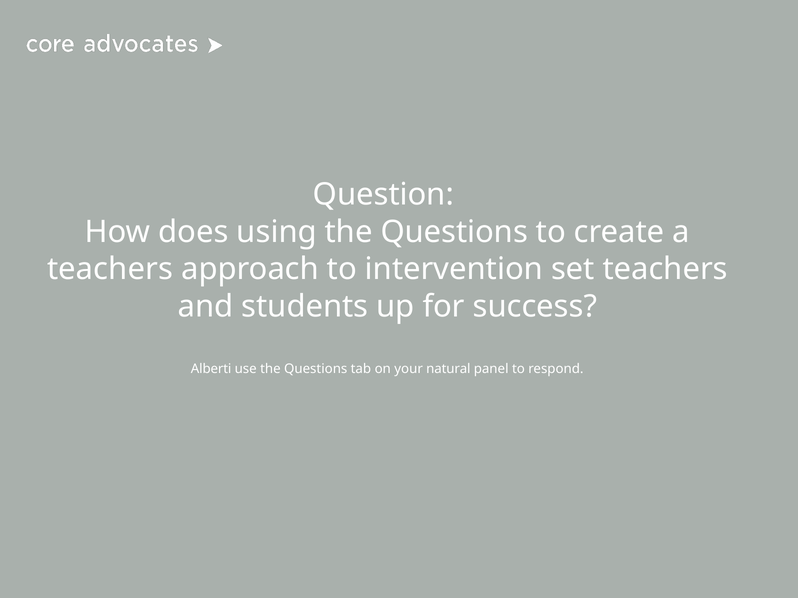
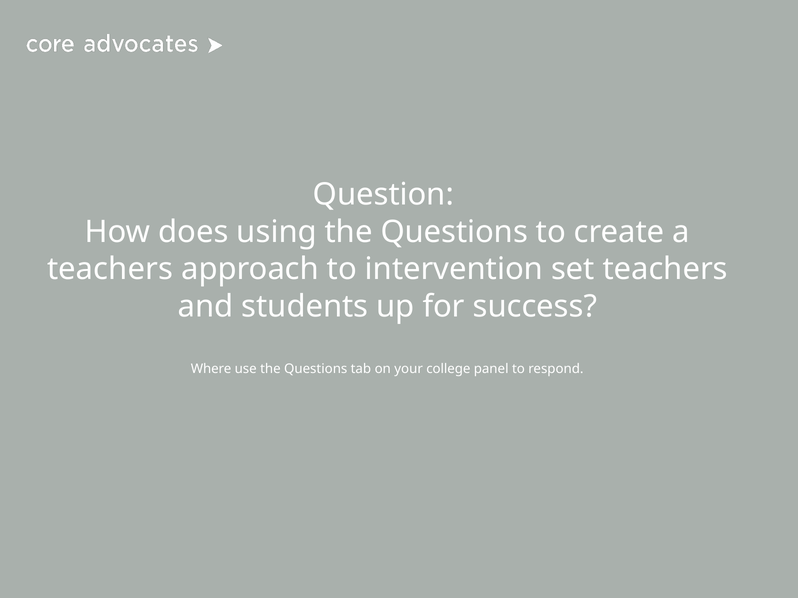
Alberti: Alberti -> Where
natural: natural -> college
